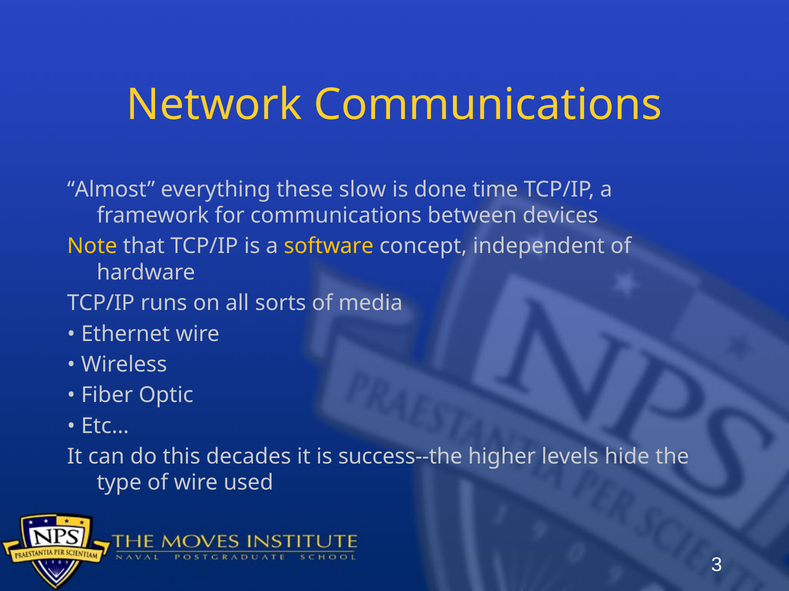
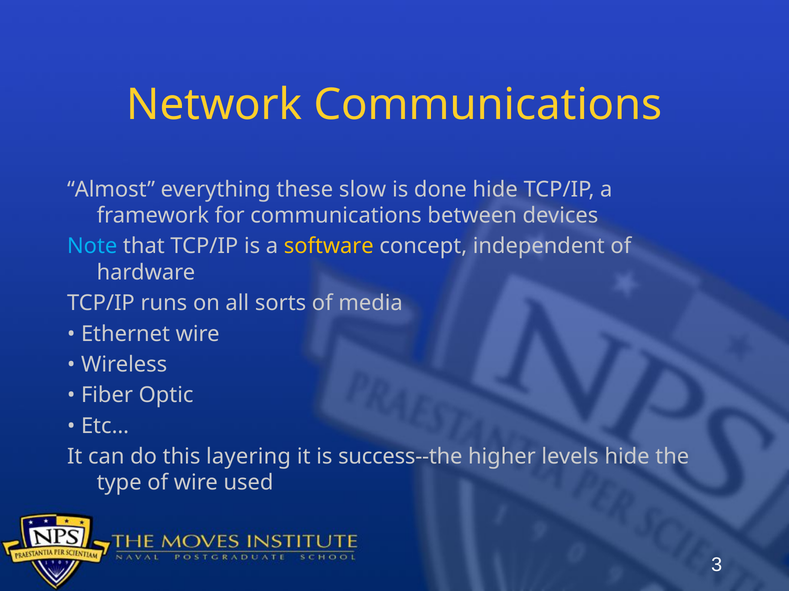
done time: time -> hide
Note colour: yellow -> light blue
decades: decades -> layering
